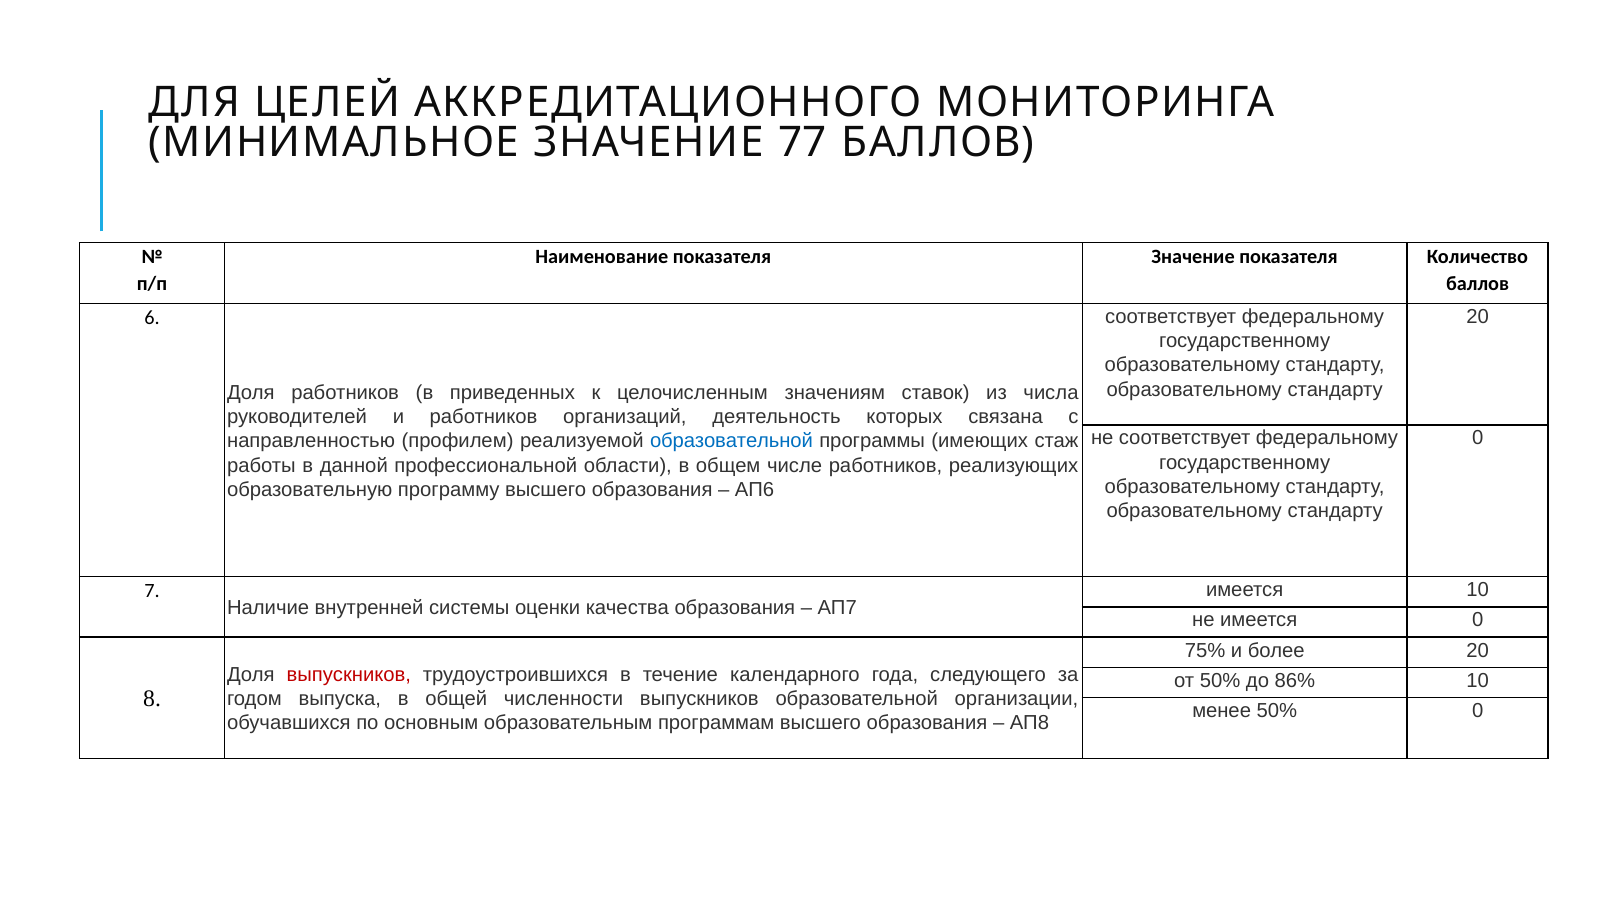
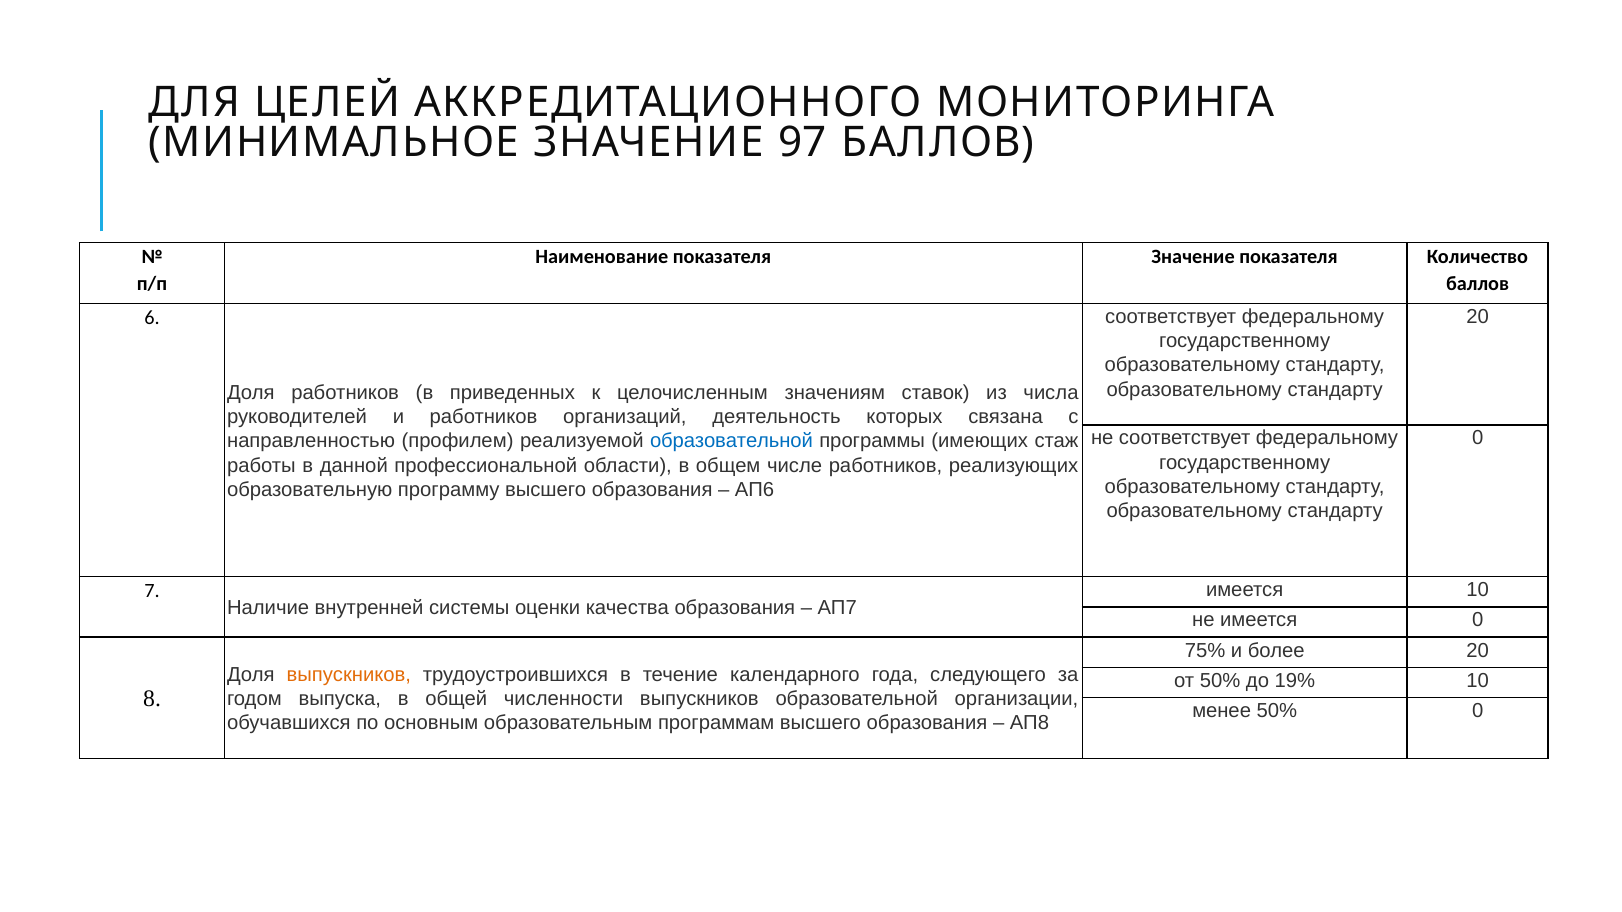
77: 77 -> 97
выпускников at (349, 675) colour: red -> orange
86%: 86% -> 19%
